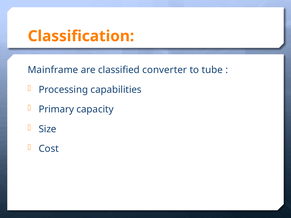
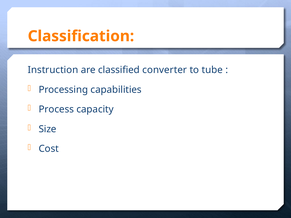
Mainframe: Mainframe -> Instruction
Primary: Primary -> Process
